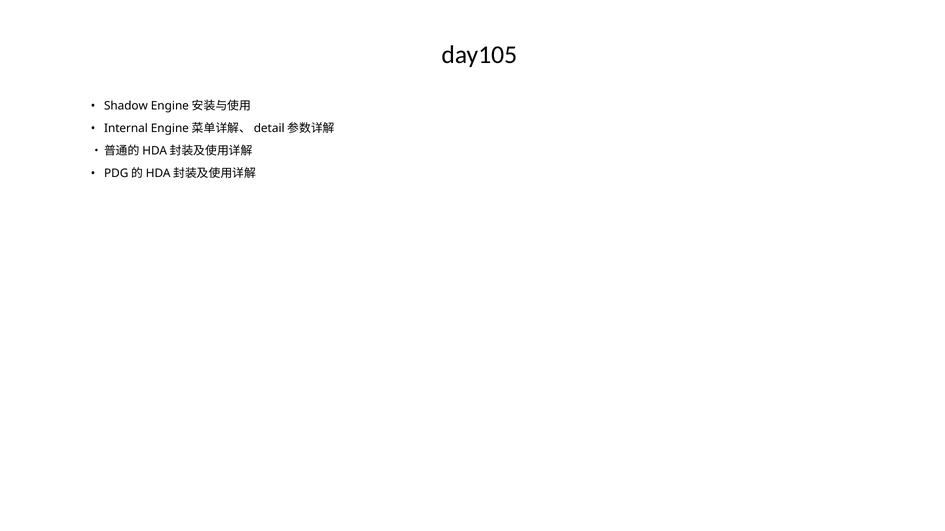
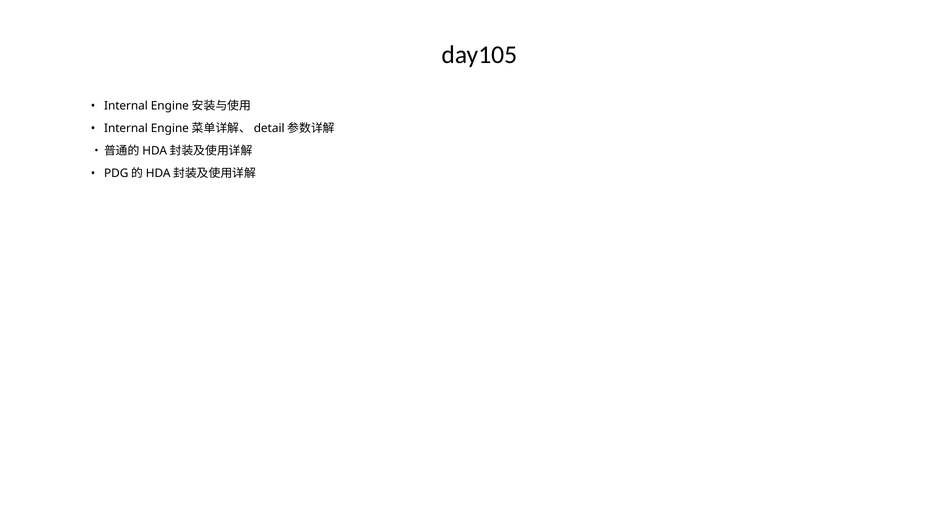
Shadow at (126, 106): Shadow -> Internal
